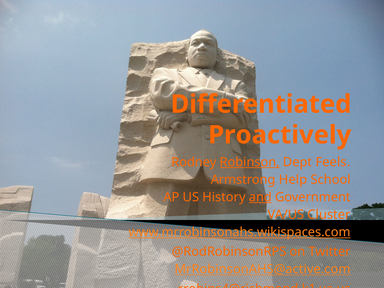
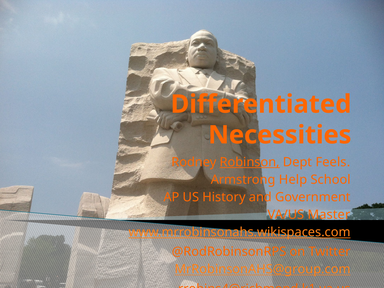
Proactively: Proactively -> Necessities
and underline: present -> none
Cluster: Cluster -> Master
MrRobinsonAHS@active.com: MrRobinsonAHS@active.com -> MrRobinsonAHS@group.com
